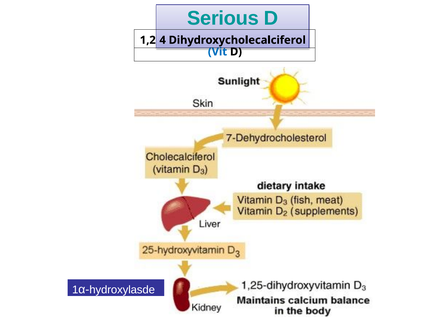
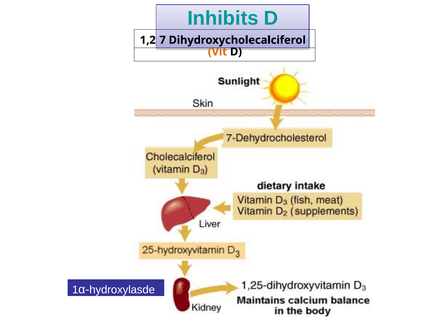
Serious: Serious -> Inhibits
4: 4 -> 7
Vit colour: blue -> orange
